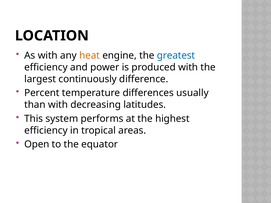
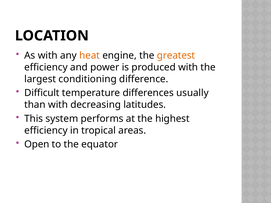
greatest colour: blue -> orange
continuously: continuously -> conditioning
Percent: Percent -> Difficult
